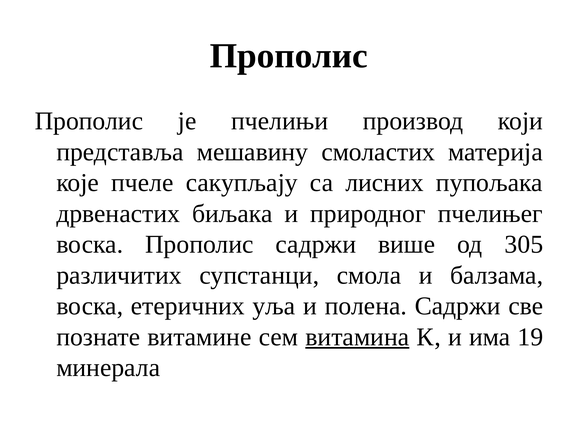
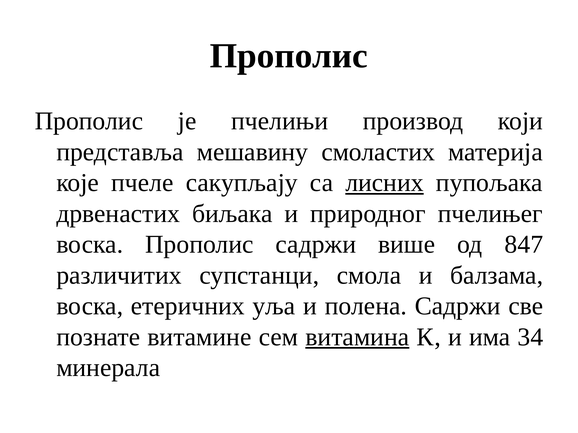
лисних underline: none -> present
305: 305 -> 847
19: 19 -> 34
